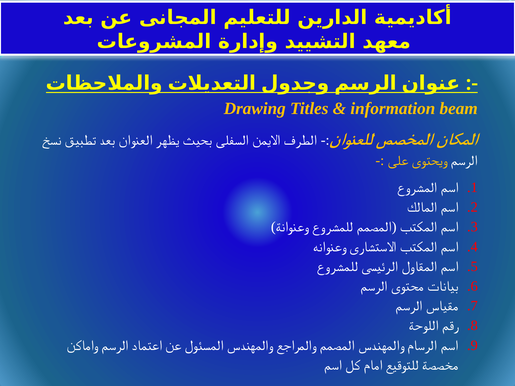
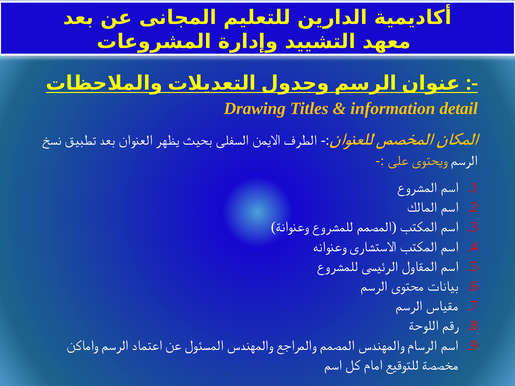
beam: beam -> detail
